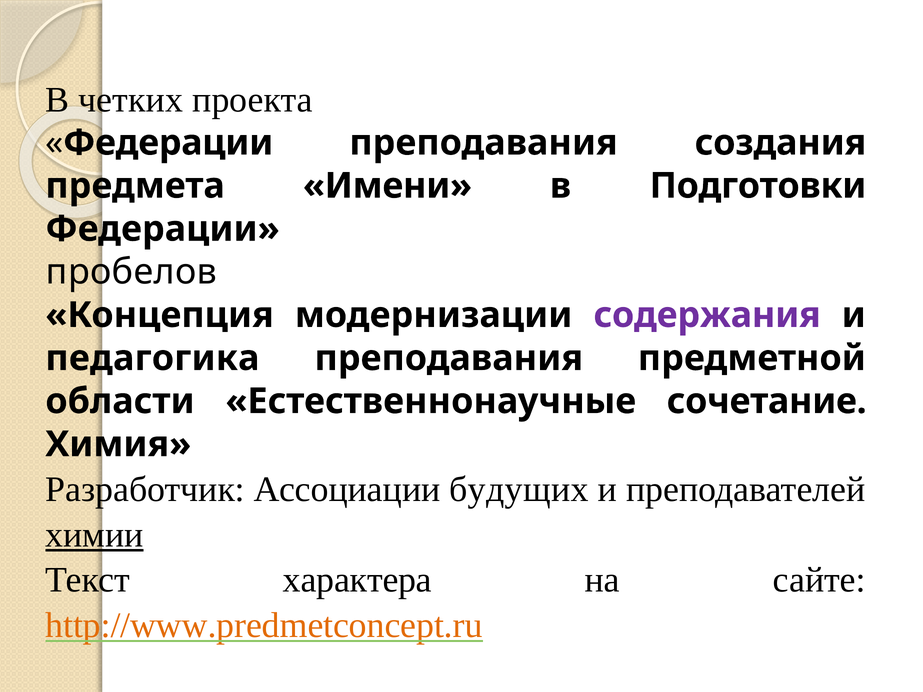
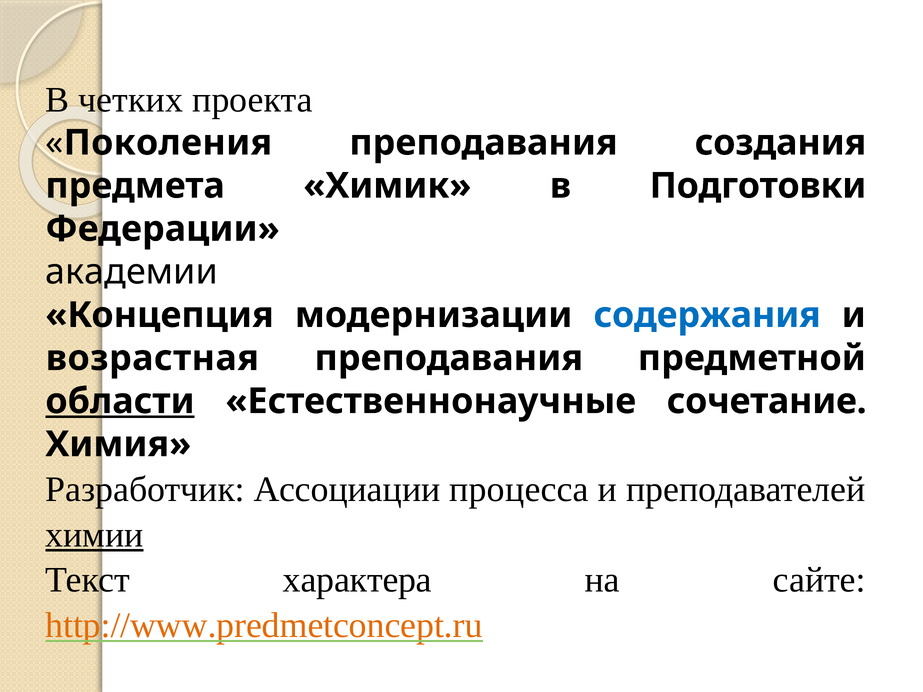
Федерации at (168, 143): Федерации -> Поколения
Имени: Имени -> Химик
пробелов: пробелов -> академии
содержания colour: purple -> blue
педагогика: педагогика -> возрастная
области underline: none -> present
будущих: будущих -> процесса
